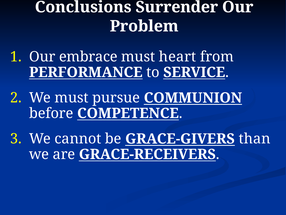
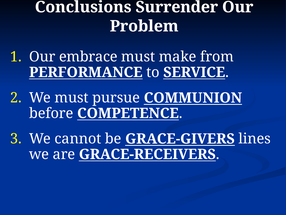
heart: heart -> make
than: than -> lines
